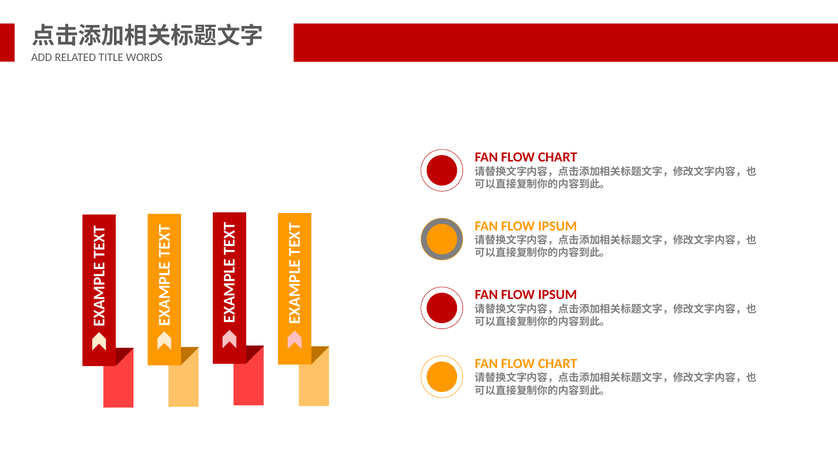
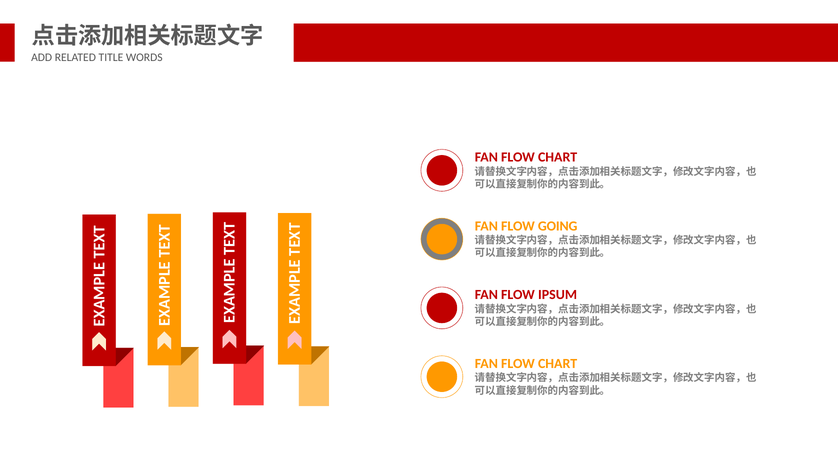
IPSUM at (558, 226): IPSUM -> GOING
